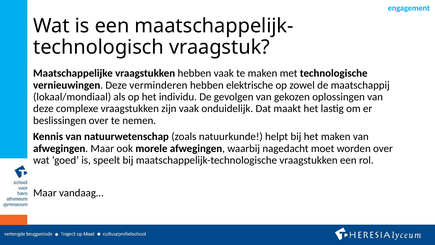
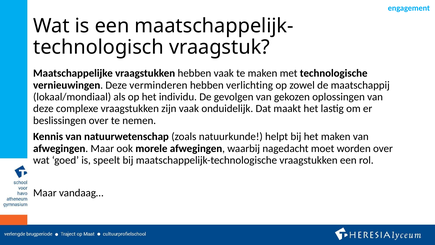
elektrische: elektrische -> verlichting
